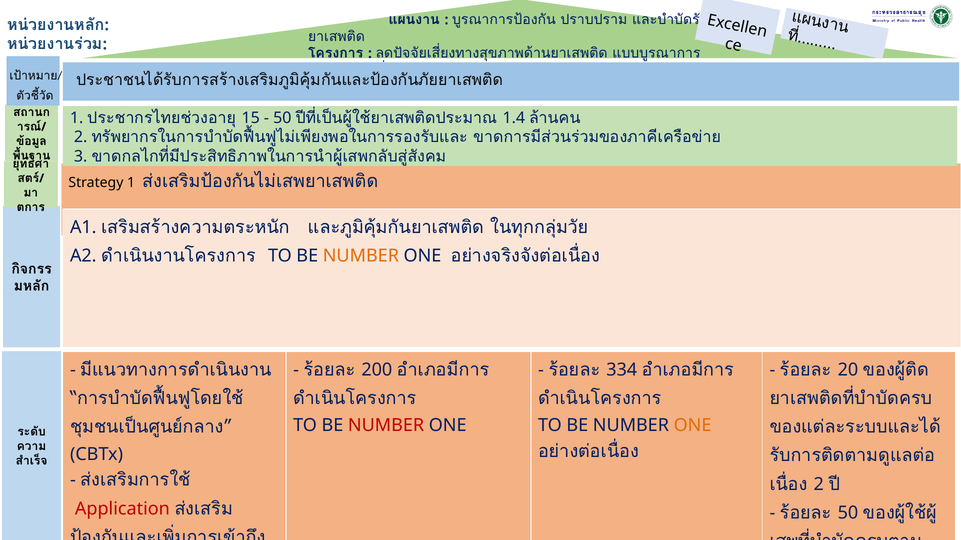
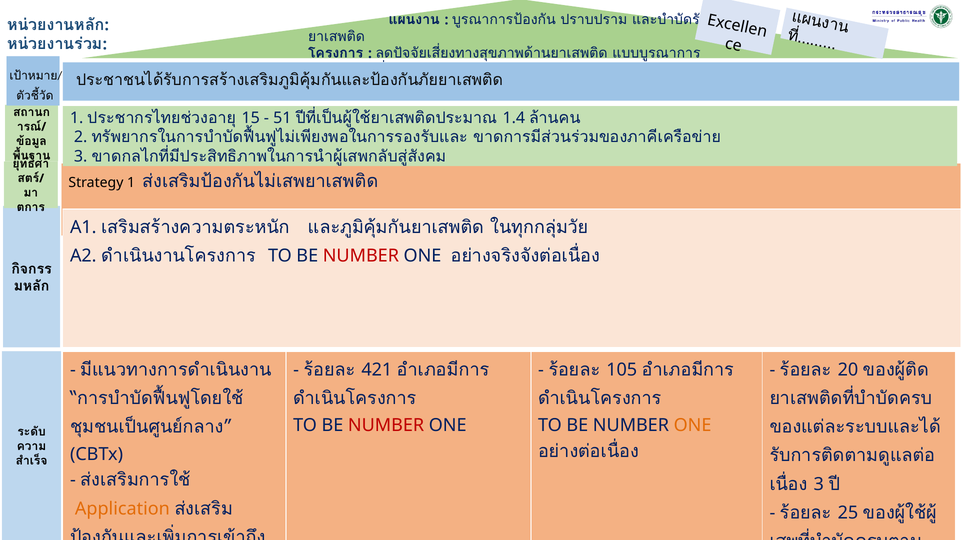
50 at (282, 118): 50 -> 51
NUMBER at (361, 256) colour: orange -> red
200: 200 -> 421
334: 334 -> 105
2 at (819, 485): 2 -> 3
Application colour: red -> orange
50 at (848, 513): 50 -> 25
